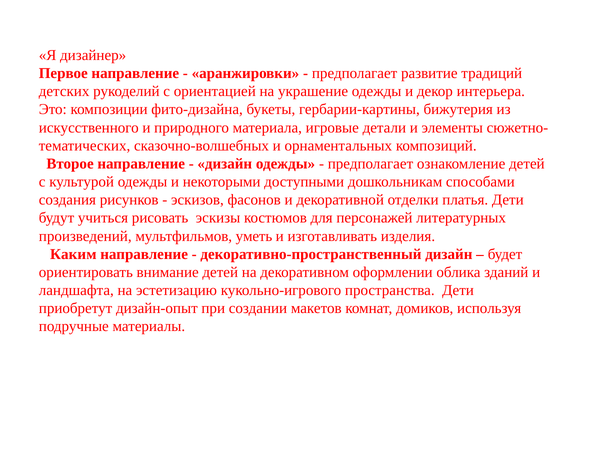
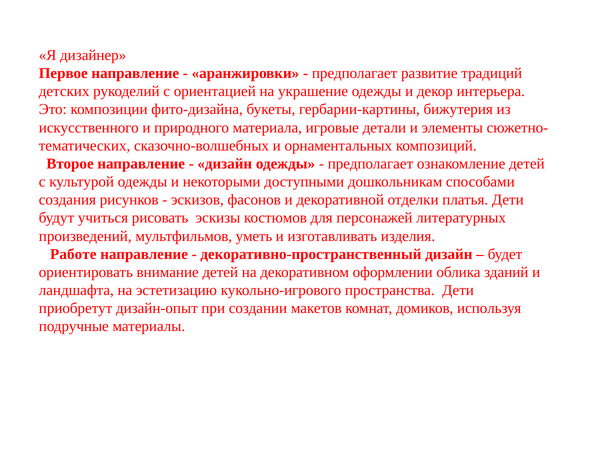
Каким: Каким -> Работе
